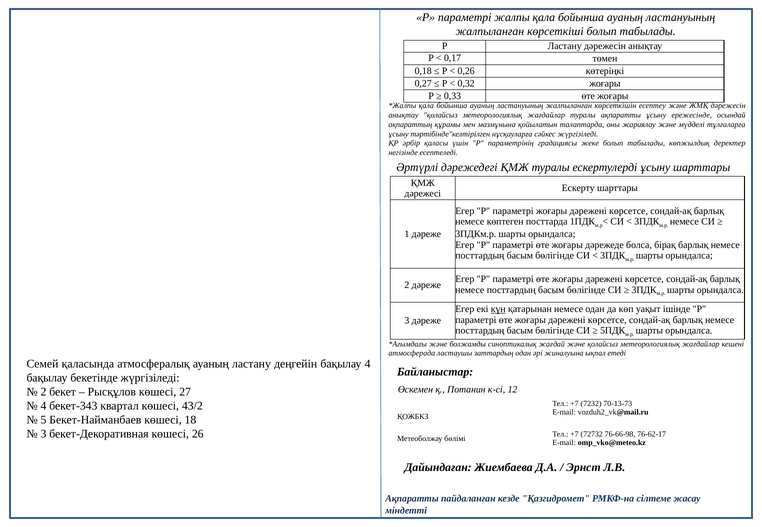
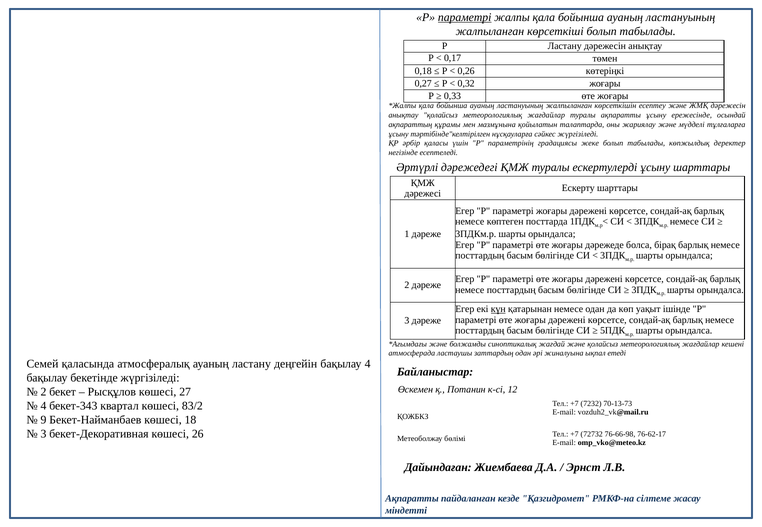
параметрі at (465, 17) underline: none -> present
43/2: 43/2 -> 83/2
5: 5 -> 9
